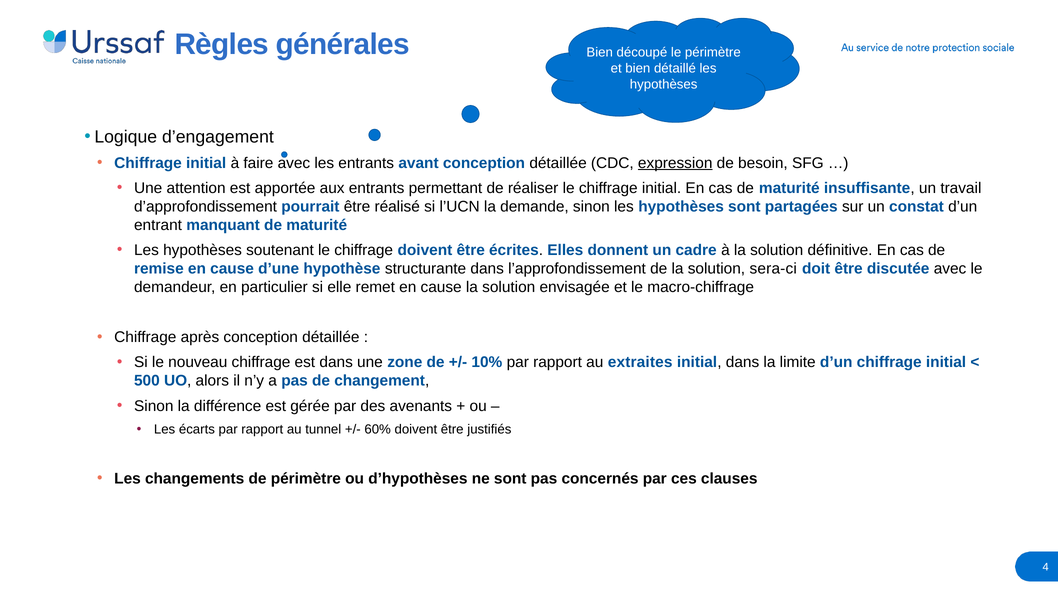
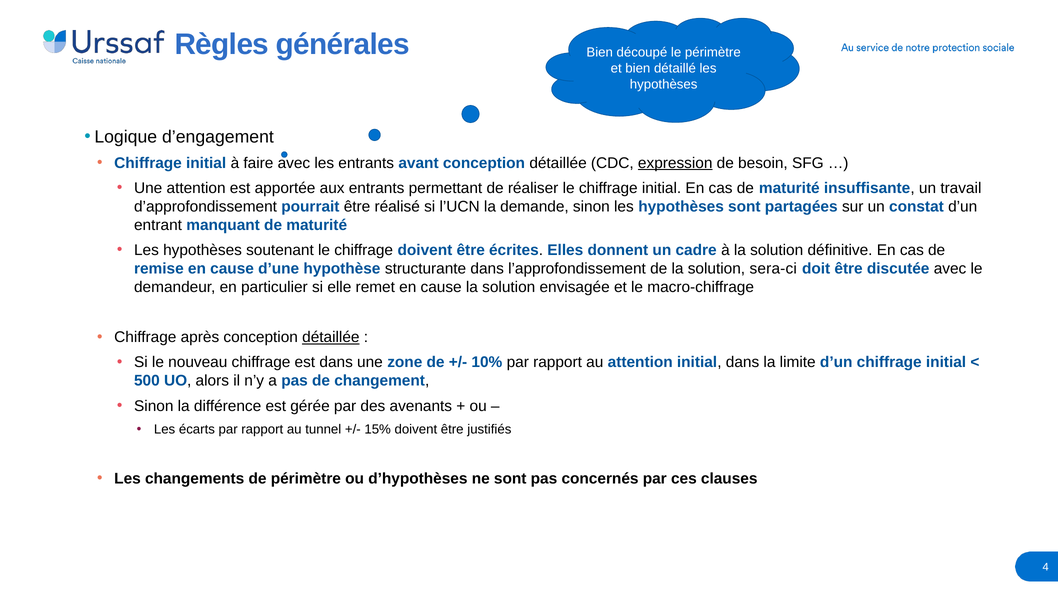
détaillée at (331, 337) underline: none -> present
au extraites: extraites -> attention
60%: 60% -> 15%
